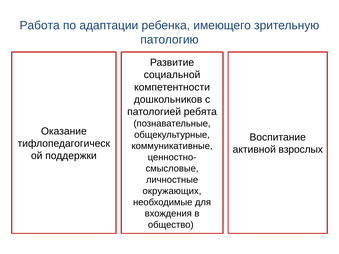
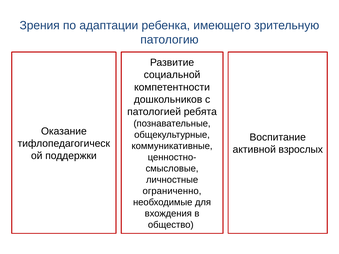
Работа: Работа -> Зрения
окружающих: окружающих -> ограниченно
